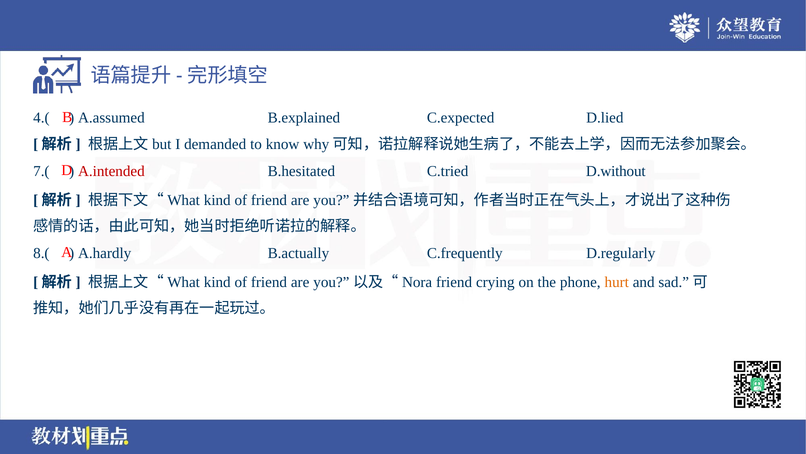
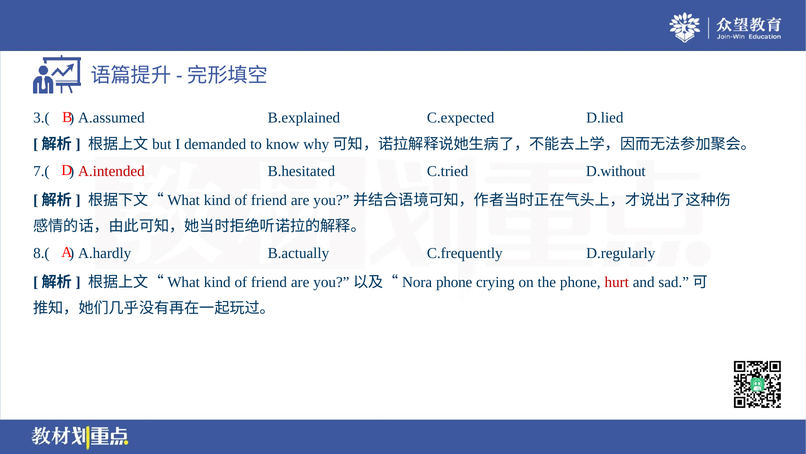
4.(: 4.( -> 3.(
friend at (454, 282): friend -> phone
hurt colour: orange -> red
